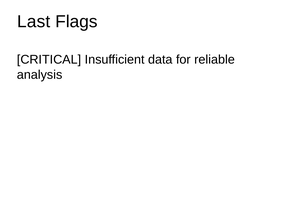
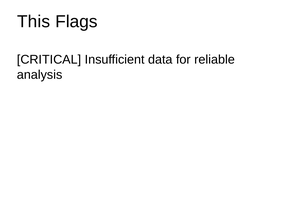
Last: Last -> This
